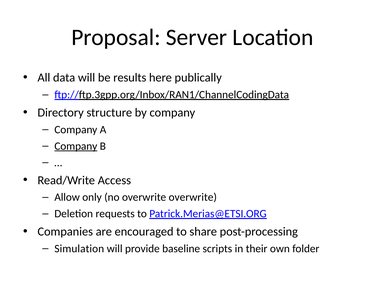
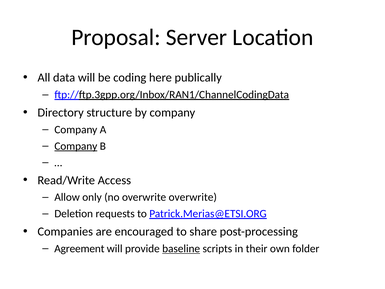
results: results -> coding
Simulation: Simulation -> Agreement
baseline underline: none -> present
